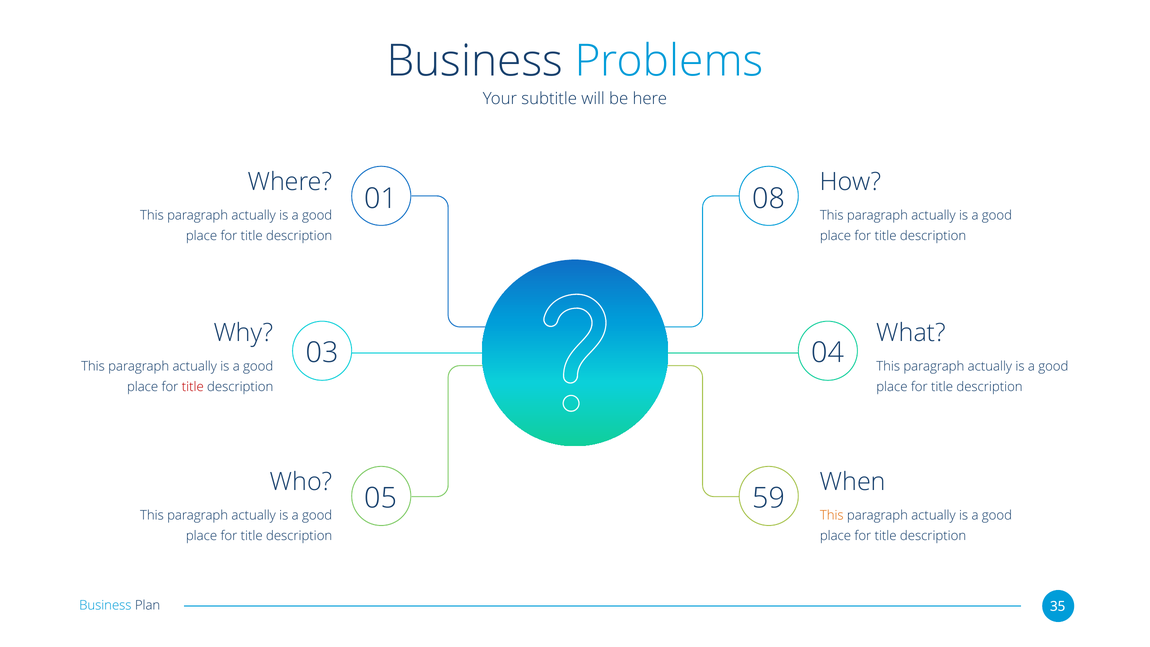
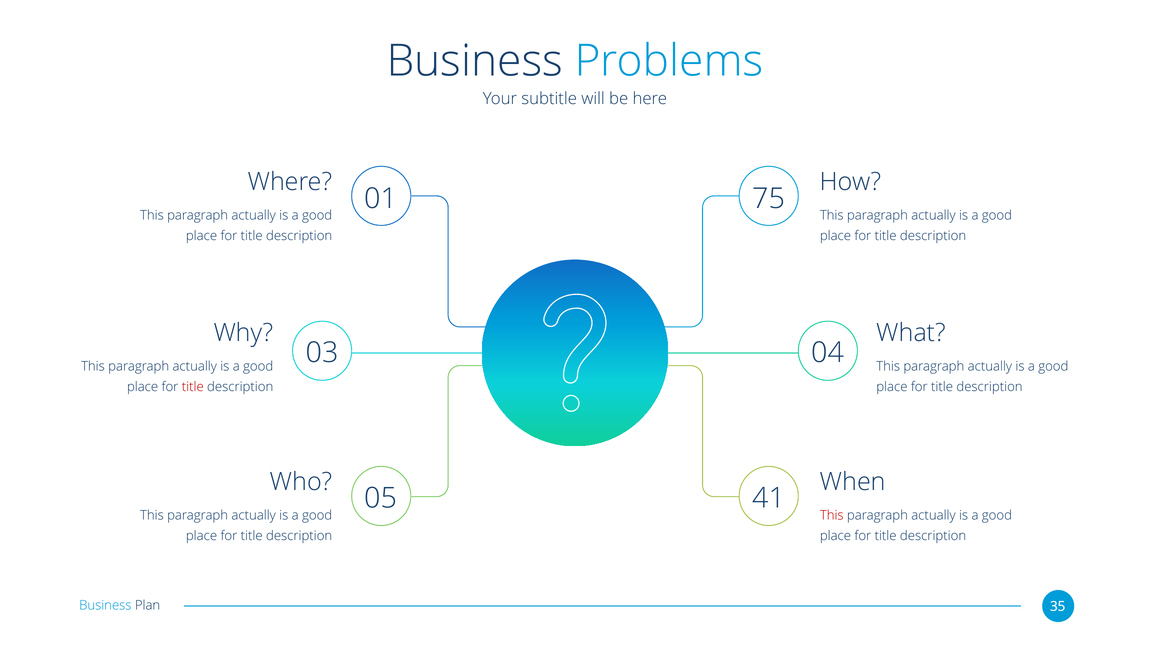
08: 08 -> 75
59: 59 -> 41
This at (832, 515) colour: orange -> red
